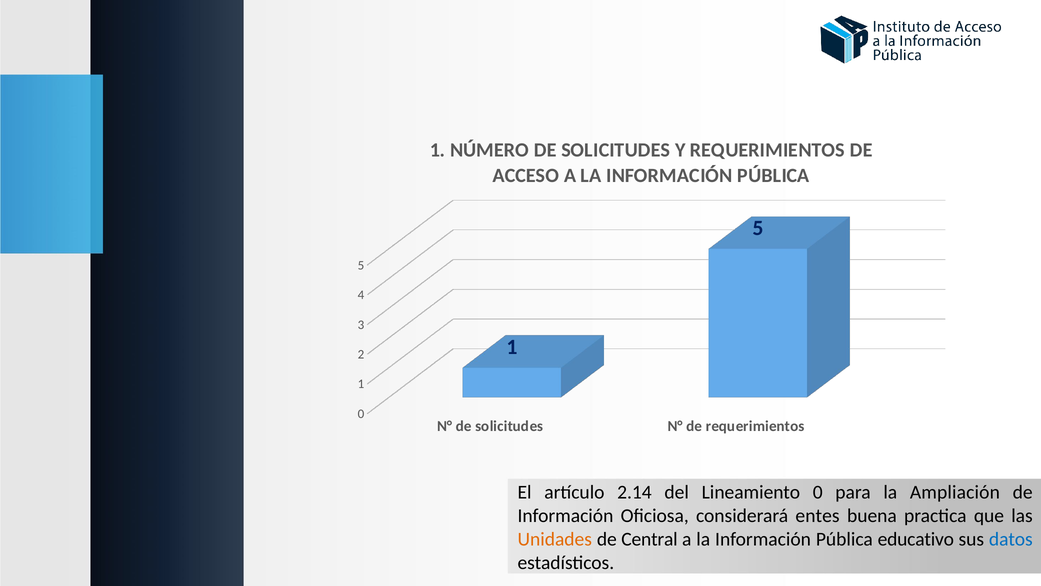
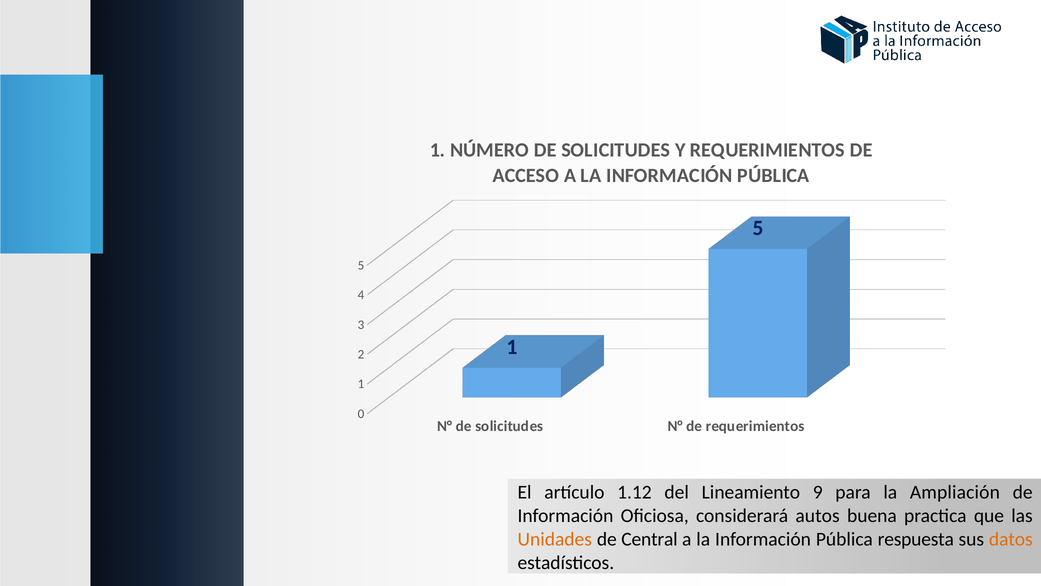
2.14: 2.14 -> 1.12
Lineamiento 0: 0 -> 9
entes: entes -> autos
educativo: educativo -> respuesta
datos colour: blue -> orange
